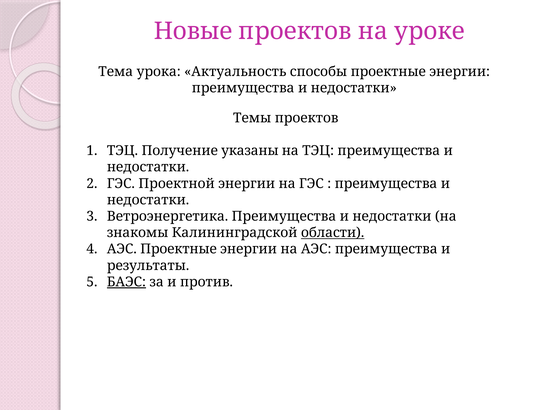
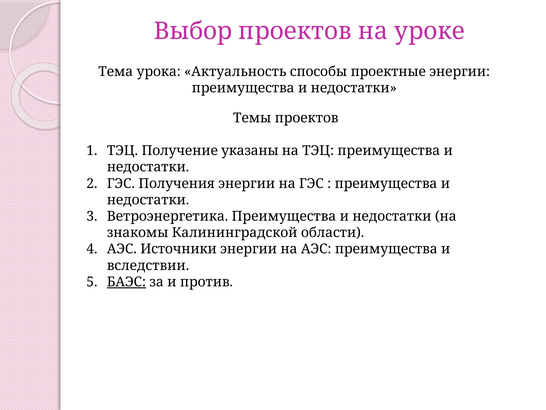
Новые: Новые -> Выбор
Проектной: Проектной -> Получения
области underline: present -> none
АЭС Проектные: Проектные -> Источники
результаты: результаты -> вследствии
